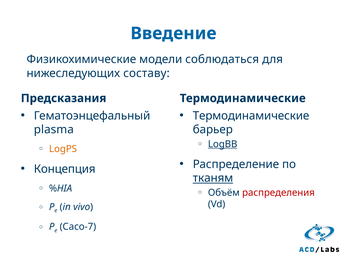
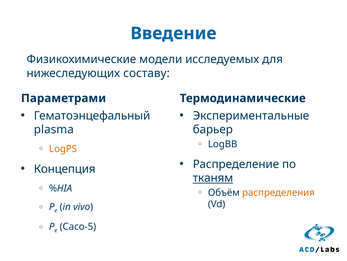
соблюдаться: соблюдаться -> исследуемых
Предсказания: Предсказания -> Параметрами
Термодинамические at (251, 115): Термодинамические -> Экспериментальные
LogBB underline: present -> none
распределения colour: red -> orange
Caco-7: Caco-7 -> Caco-5
